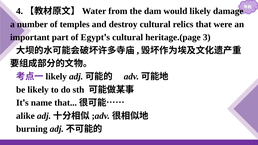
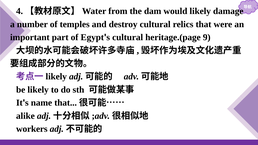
3: 3 -> 9
burning: burning -> workers
